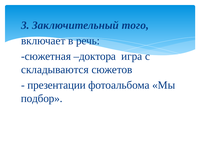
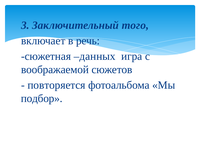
доктора: доктора -> данных
складываются: складываются -> воображаемой
презентации: презентации -> повторяется
